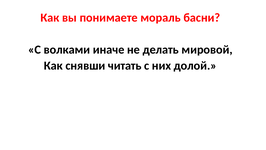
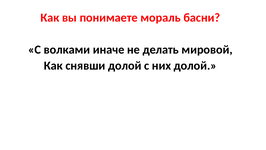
снявши читать: читать -> долой
